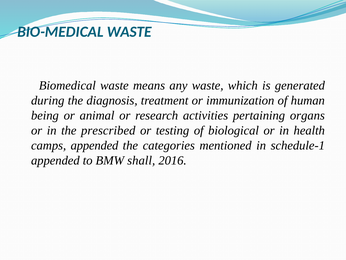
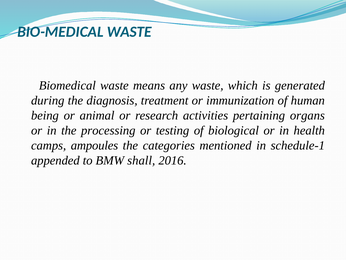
prescribed: prescribed -> processing
camps appended: appended -> ampoules
